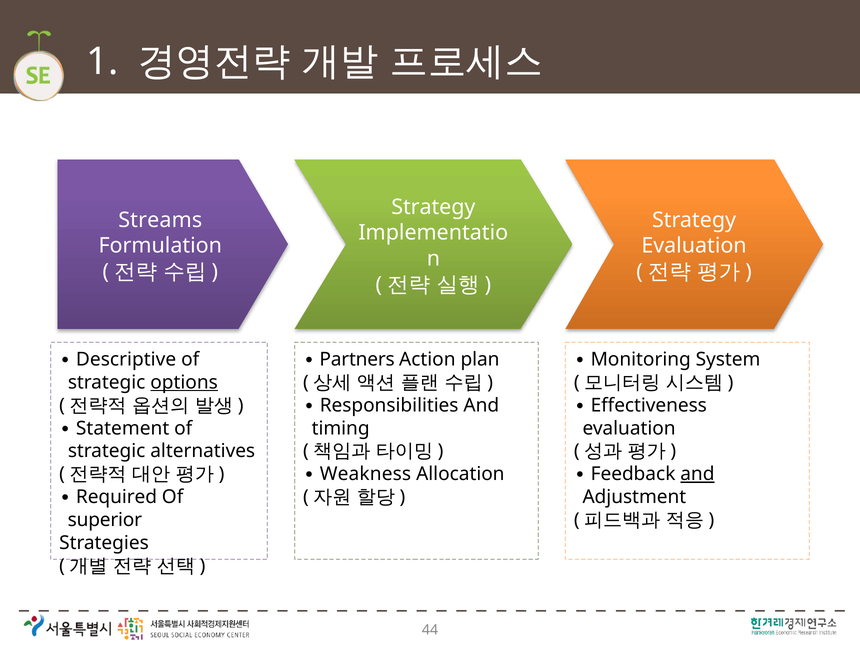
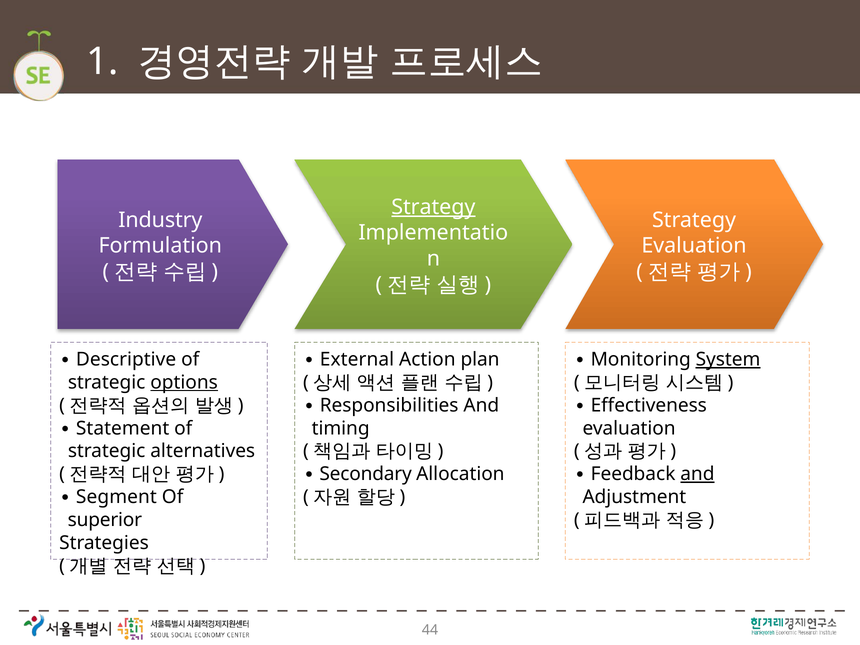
Strategy at (433, 207) underline: none -> present
Streams: Streams -> Industry
Partners: Partners -> External
System underline: none -> present
Weakness: Weakness -> Secondary
Required: Required -> Segment
